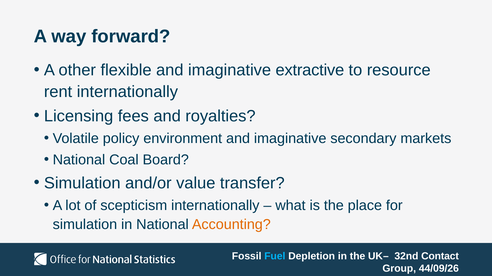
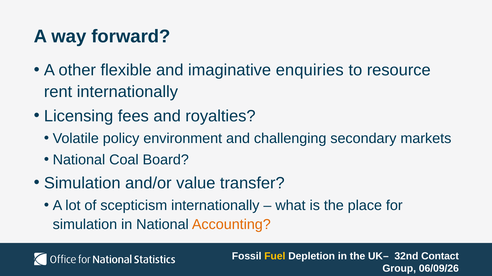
extractive: extractive -> enquiries
environment and imaginative: imaginative -> challenging
Fuel colour: light blue -> yellow
44/09/26: 44/09/26 -> 06/09/26
